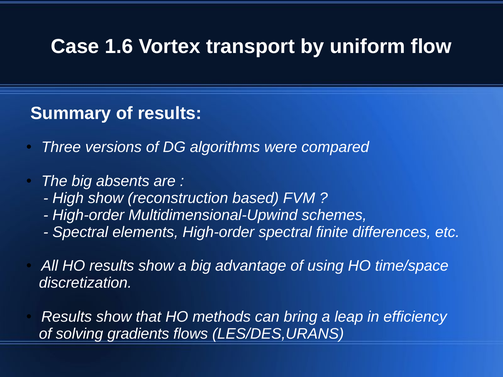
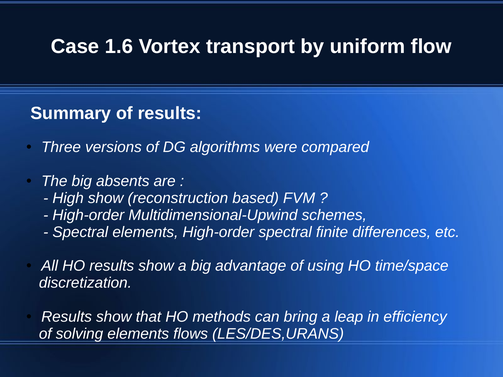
solving gradients: gradients -> elements
